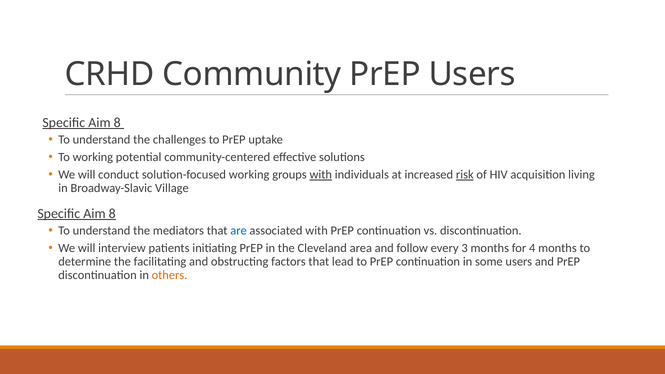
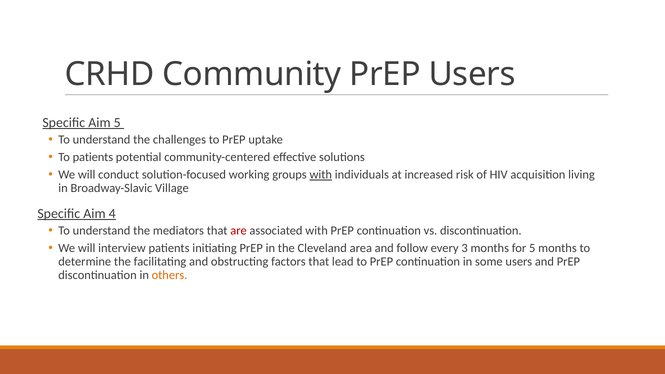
8 at (117, 122): 8 -> 5
To working: working -> patients
risk underline: present -> none
8 at (112, 214): 8 -> 4
are colour: blue -> red
for 4: 4 -> 5
